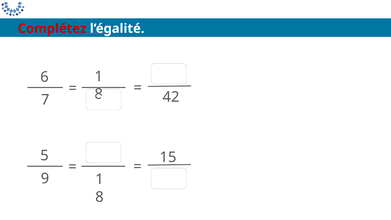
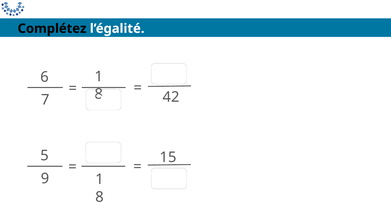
Complétez colour: red -> black
